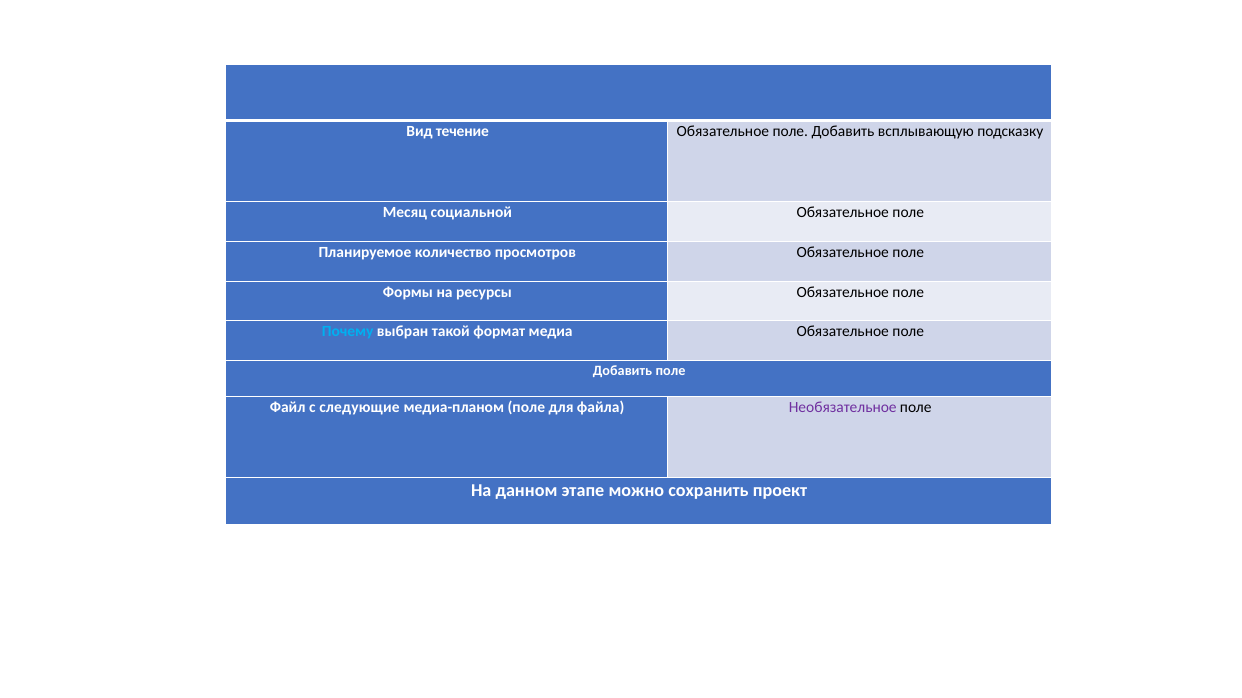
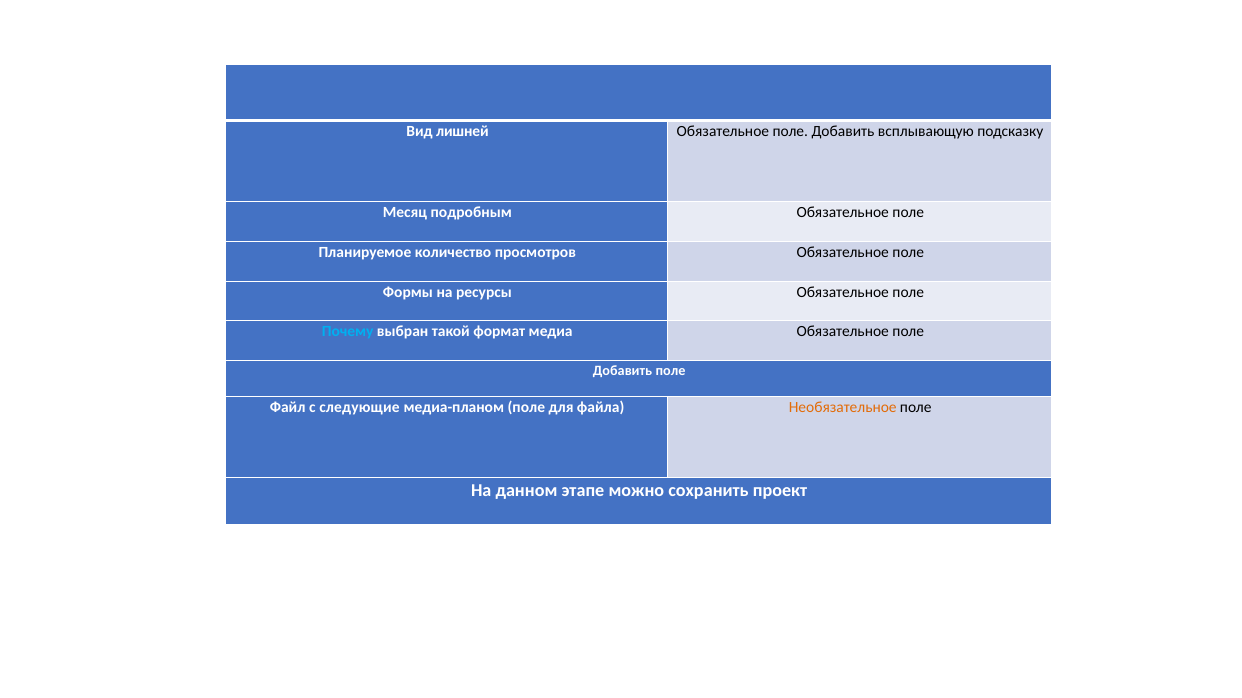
течение: течение -> лишней
социальной: социальной -> подробным
Необязательное colour: purple -> orange
